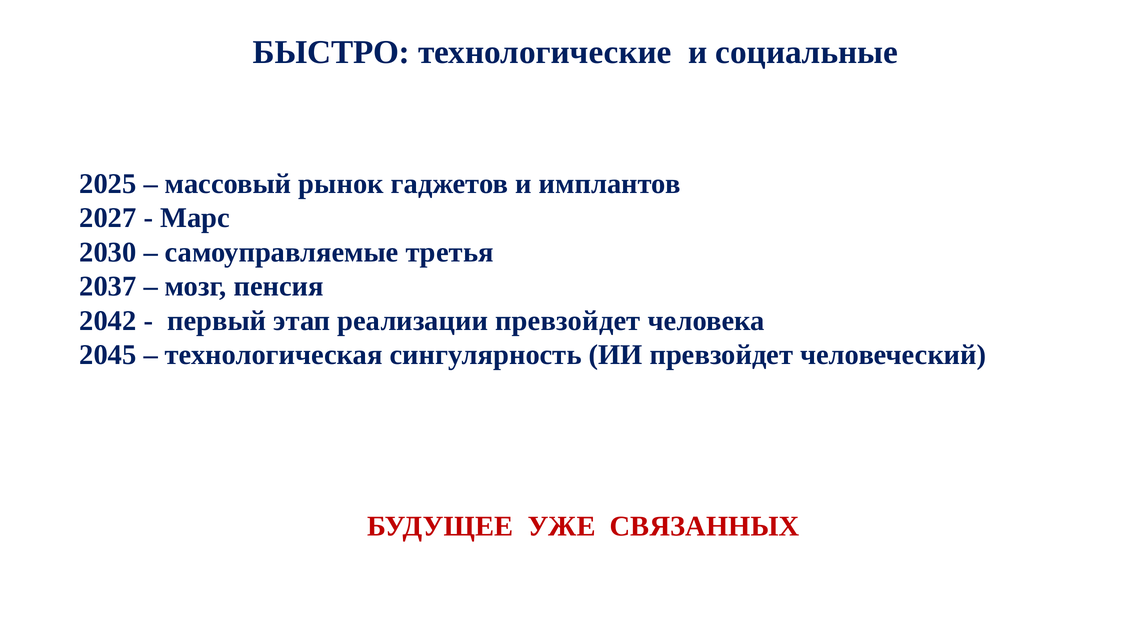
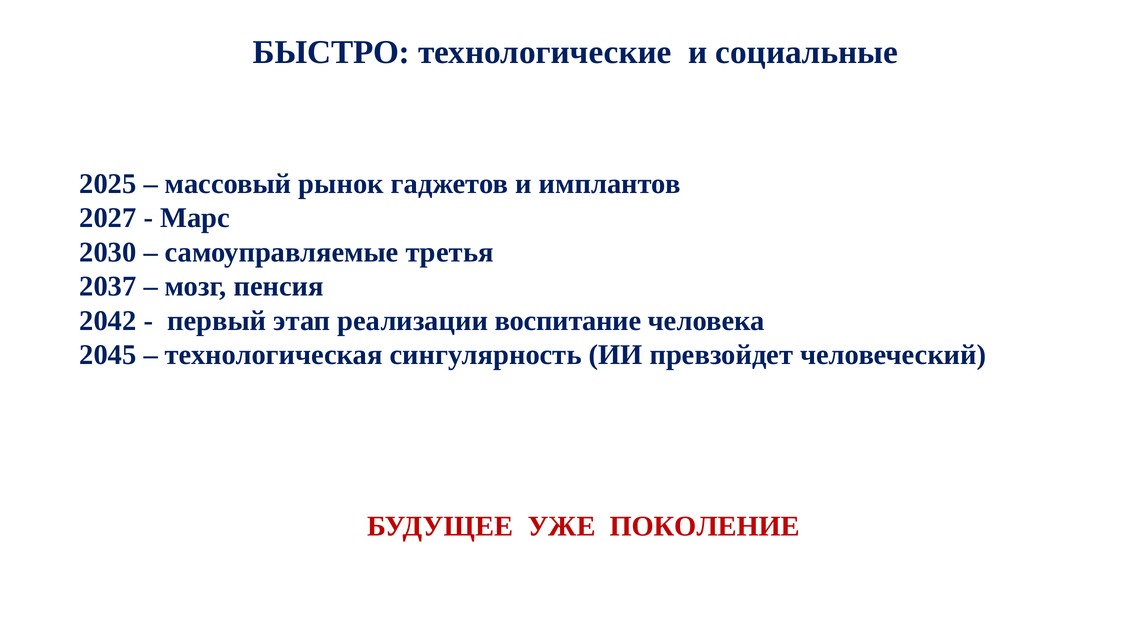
реализации превзойдет: превзойдет -> воспитание
СВЯЗАННЫХ: СВЯЗАННЫХ -> ПОКОЛЕНИЕ
